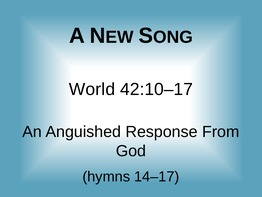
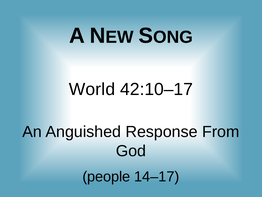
hymns: hymns -> people
